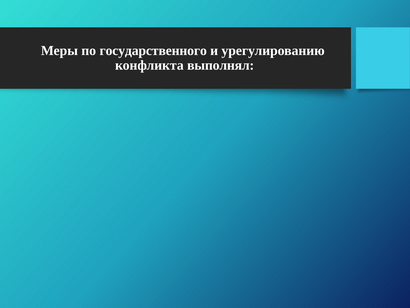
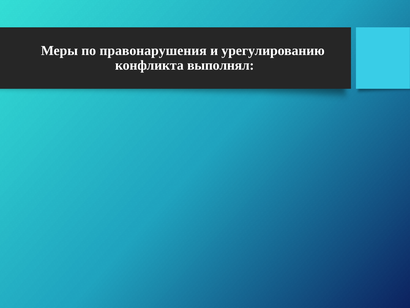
государственного: государственного -> правонарушения
